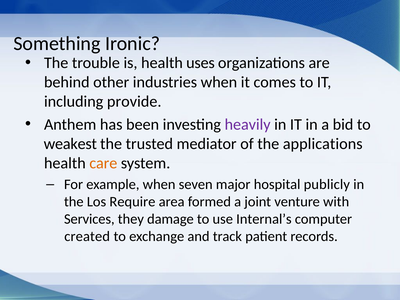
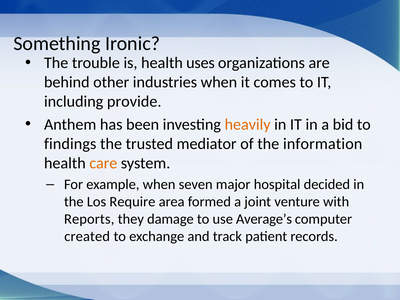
heavily colour: purple -> orange
weakest: weakest -> findings
applications: applications -> information
publicly: publicly -> decided
Services: Services -> Reports
Internal’s: Internal’s -> Average’s
